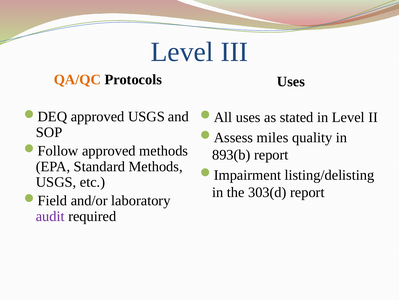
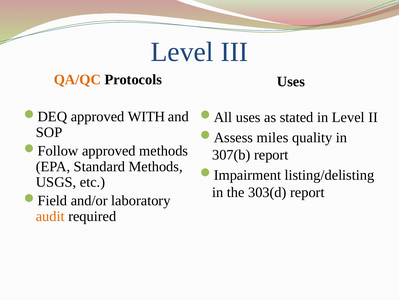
approved USGS: USGS -> WITH
893(b: 893(b -> 307(b
audit colour: purple -> orange
